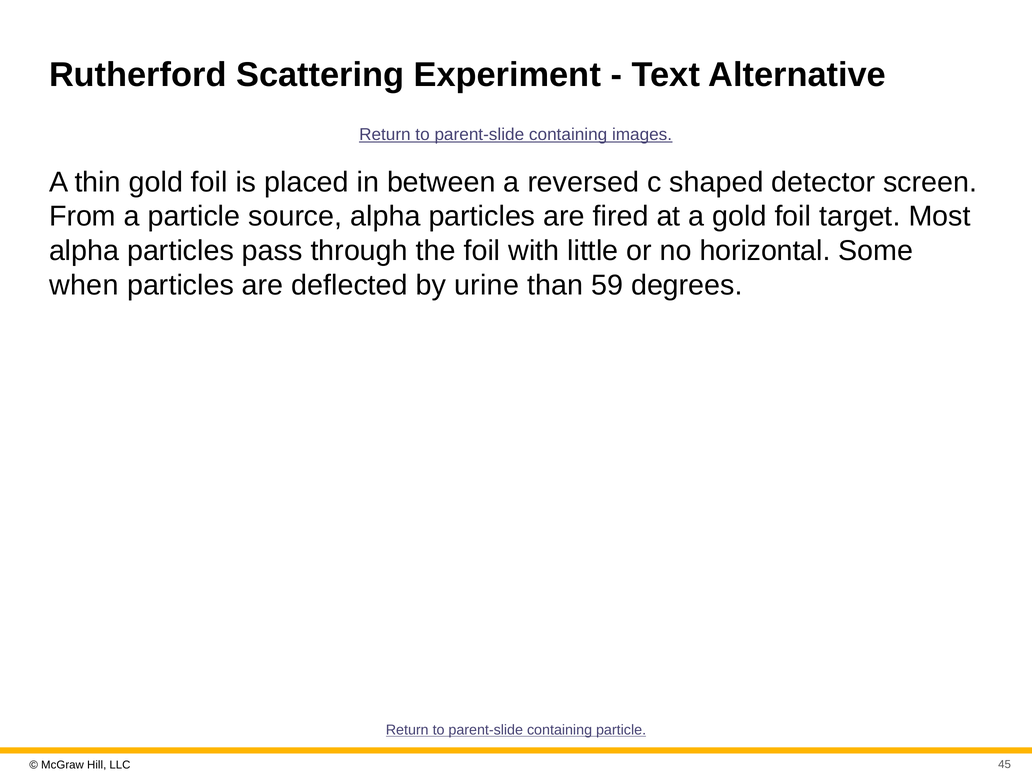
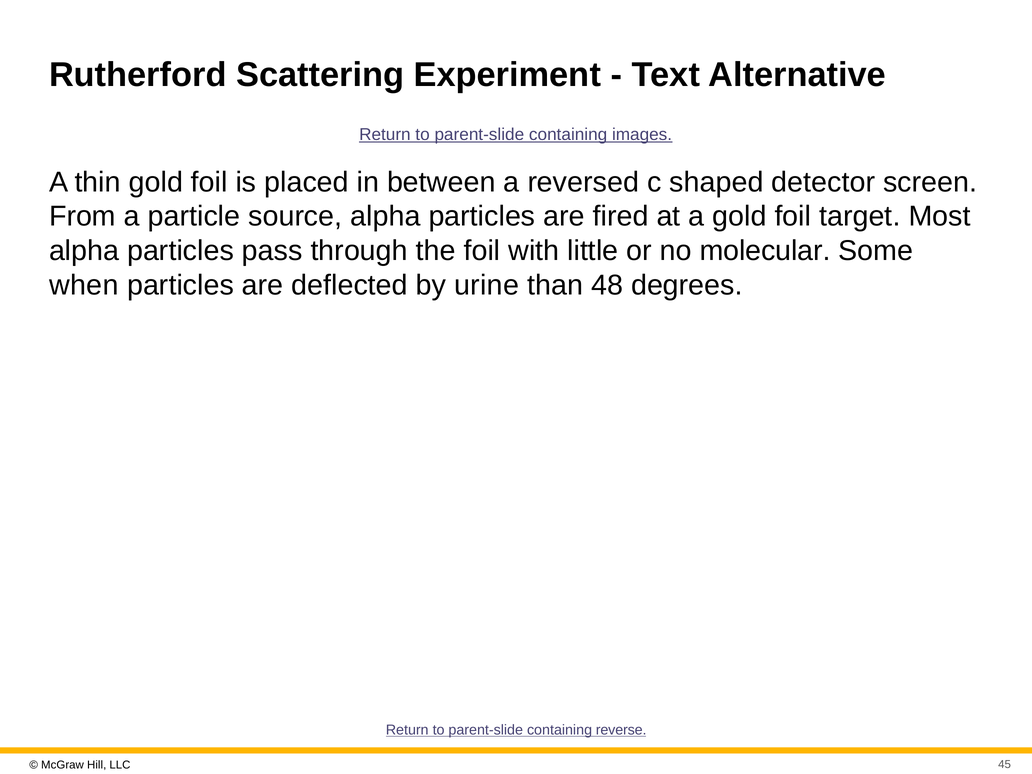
horizontal: horizontal -> molecular
59: 59 -> 48
containing particle: particle -> reverse
